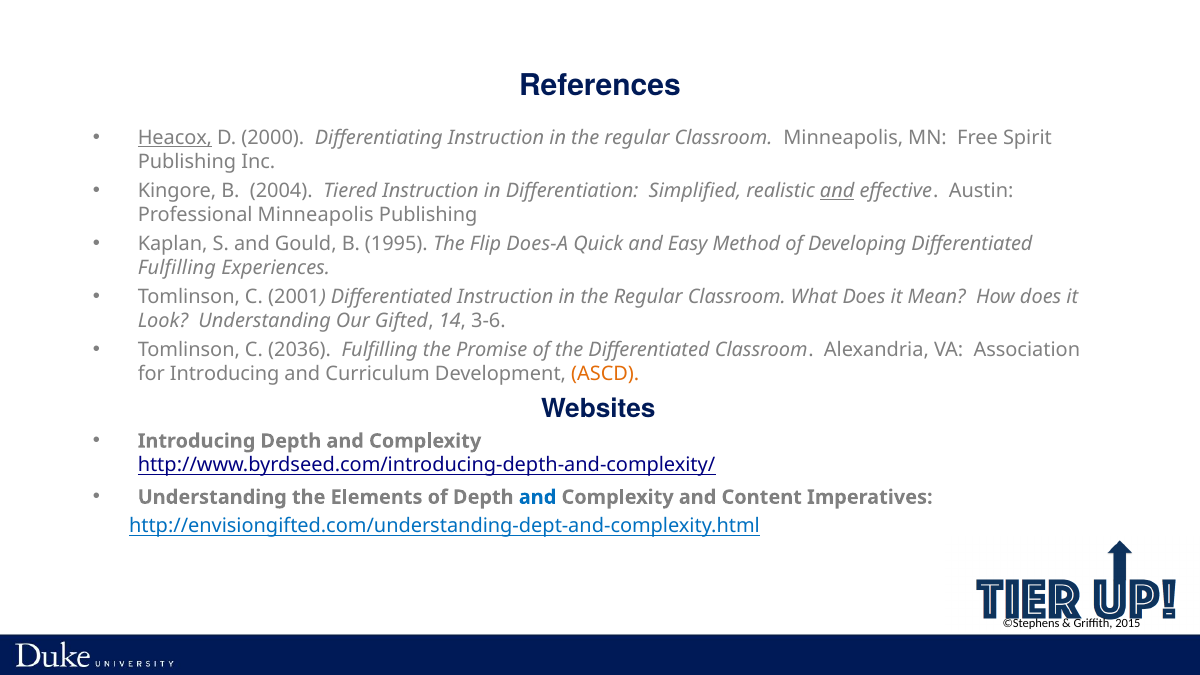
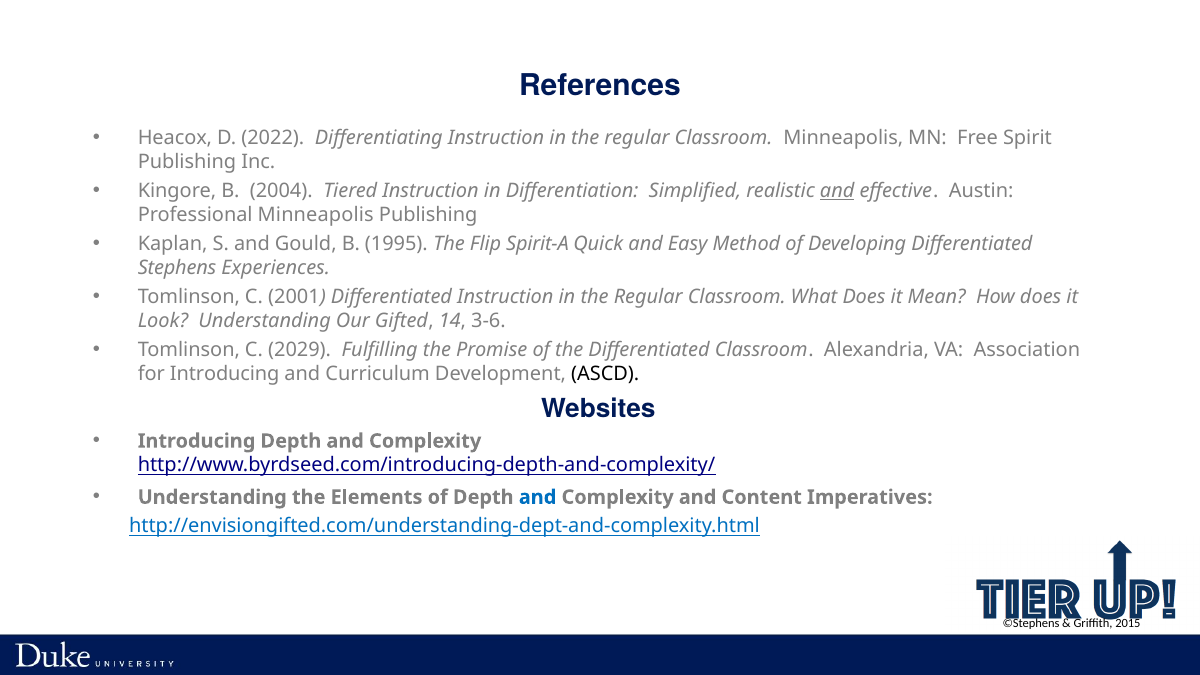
Heacox underline: present -> none
2000: 2000 -> 2022
Does-A: Does-A -> Spirit-A
Fulfilling at (177, 268): Fulfilling -> Stephens
2036: 2036 -> 2029
ASCD colour: orange -> black
